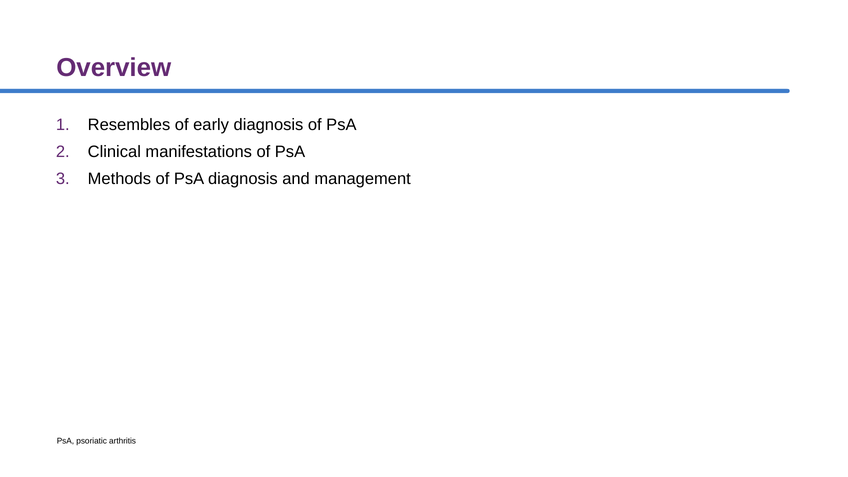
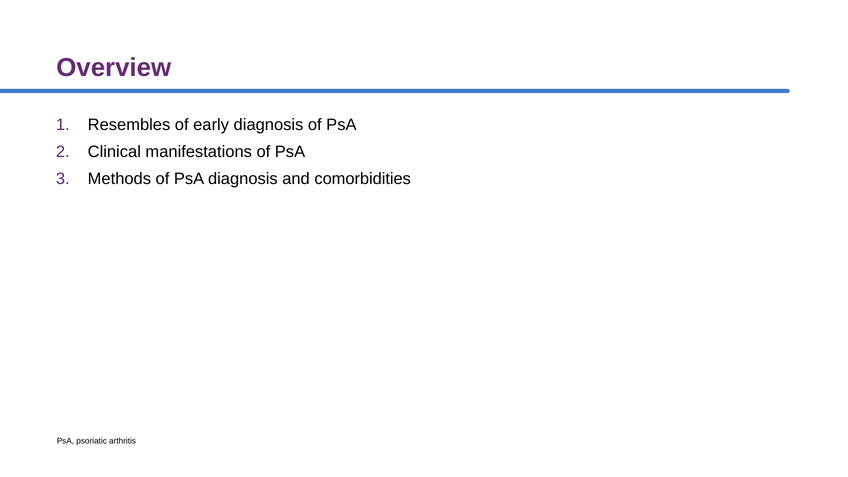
management: management -> comorbidities
